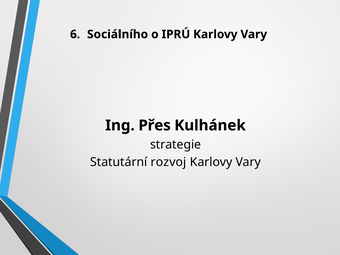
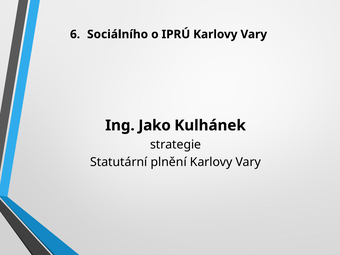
Přes: Přes -> Jako
rozvoj: rozvoj -> plnění
